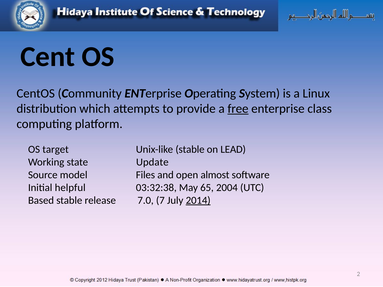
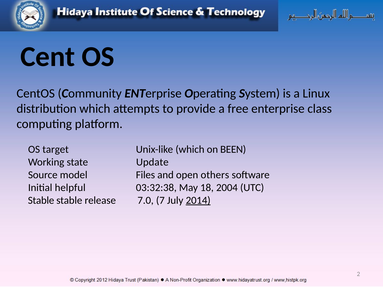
free underline: present -> none
Unix-like stable: stable -> which
LEAD: LEAD -> BEEN
almost: almost -> others
65: 65 -> 18
Based at (41, 201): Based -> Stable
